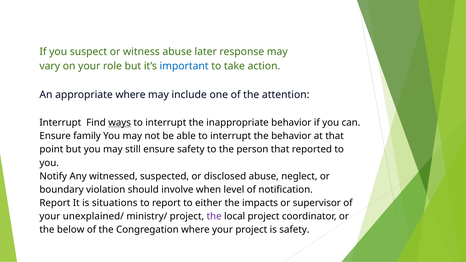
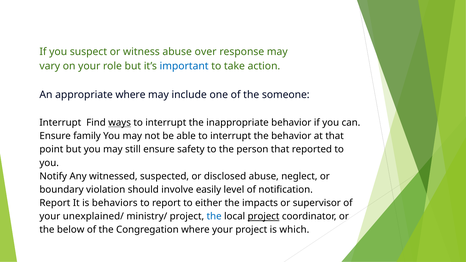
later: later -> over
attention: attention -> someone
when: when -> easily
situations: situations -> behaviors
the at (214, 217) colour: purple -> blue
project at (264, 217) underline: none -> present
is safety: safety -> which
